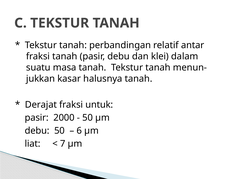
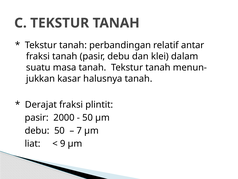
untuk: untuk -> plintit
6: 6 -> 7
7: 7 -> 9
